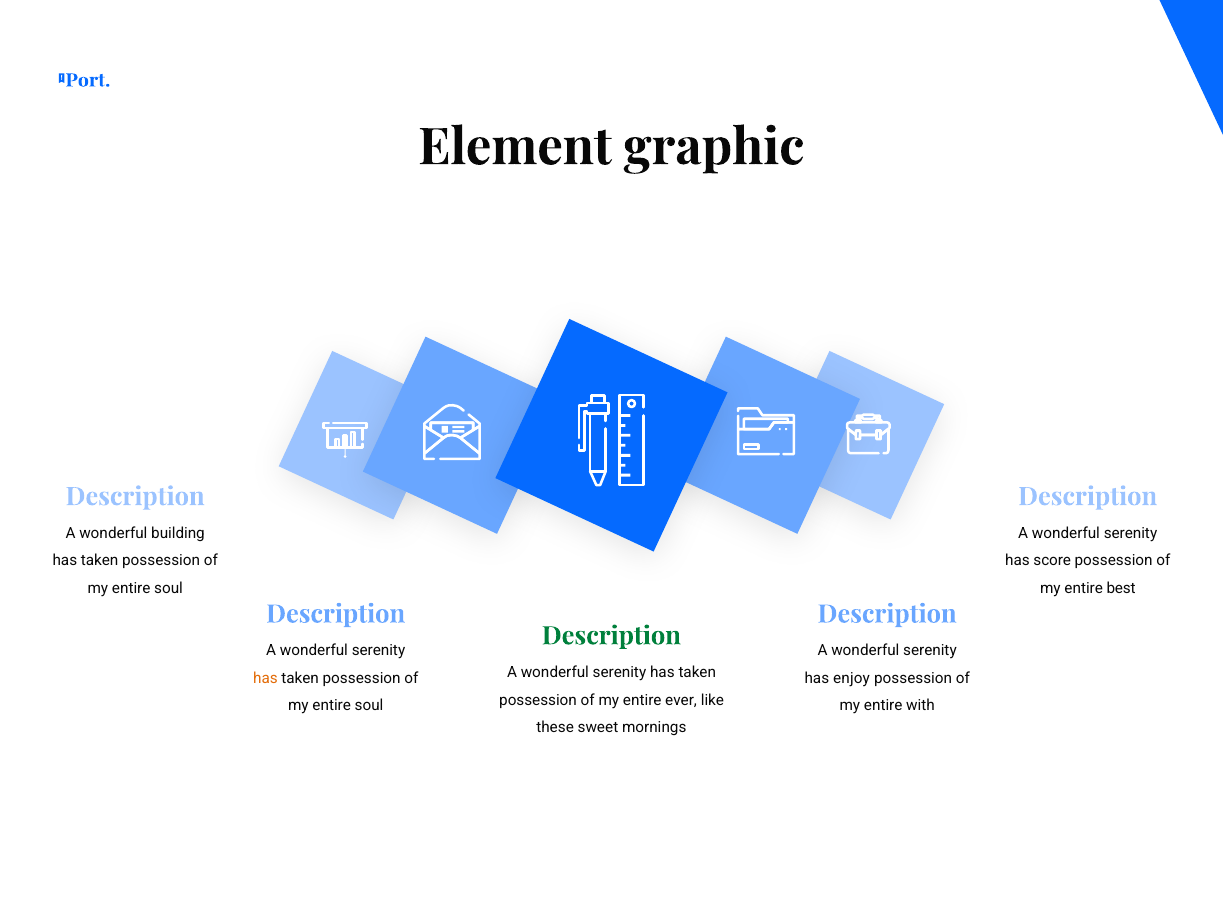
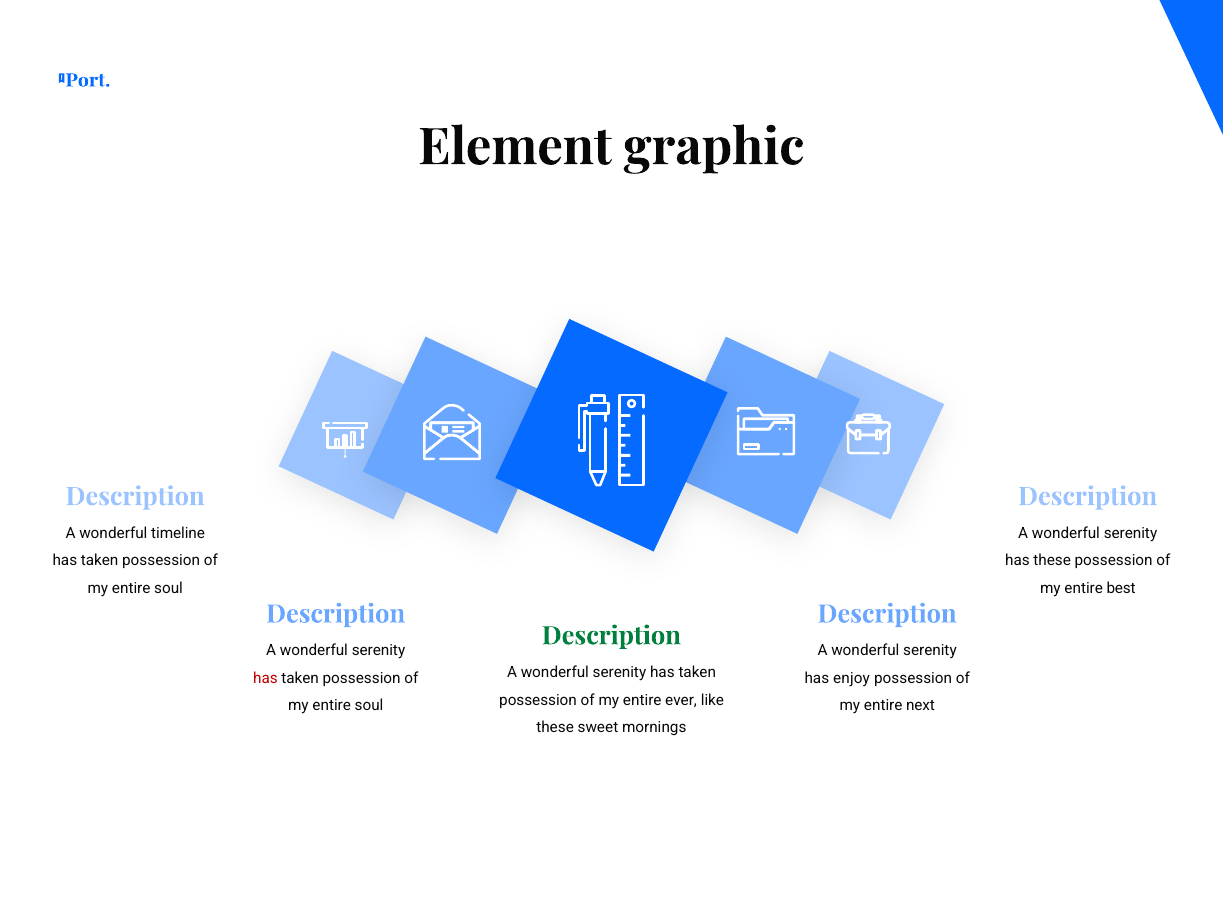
building: building -> timeline
has score: score -> these
has at (265, 679) colour: orange -> red
with: with -> next
